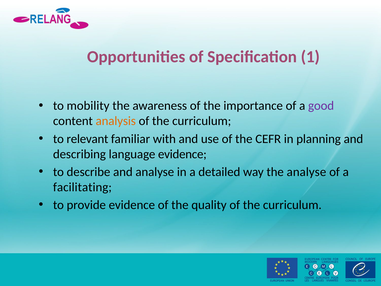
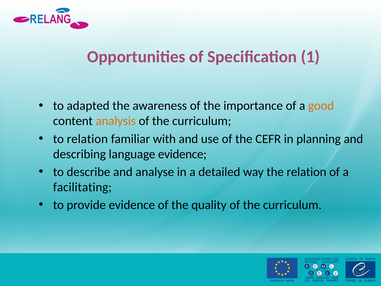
mobility: mobility -> adapted
good colour: purple -> orange
to relevant: relevant -> relation
the analyse: analyse -> relation
